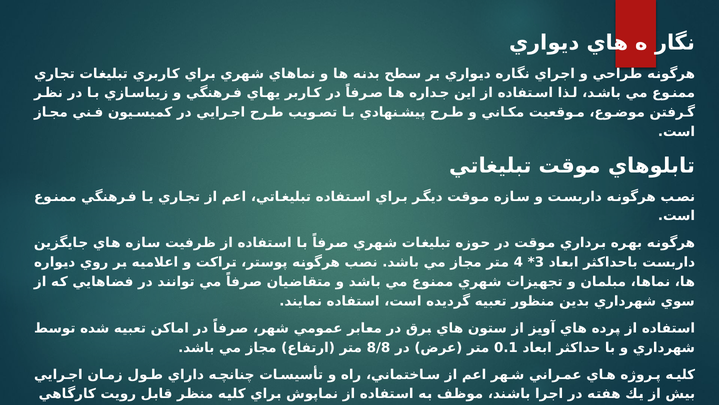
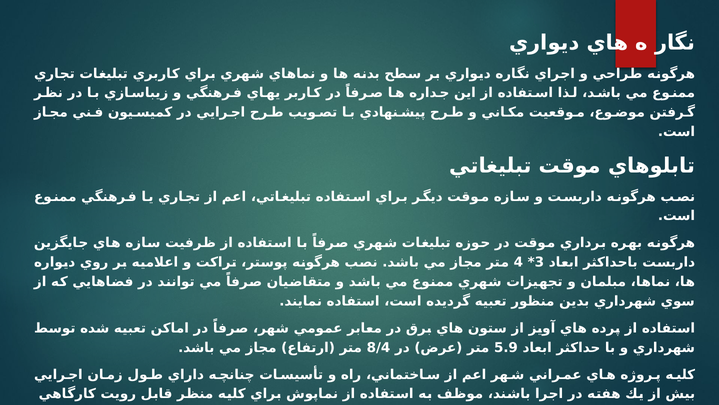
8/8: 8/8 -> 8/4
0.1: 0.1 -> 5.9
